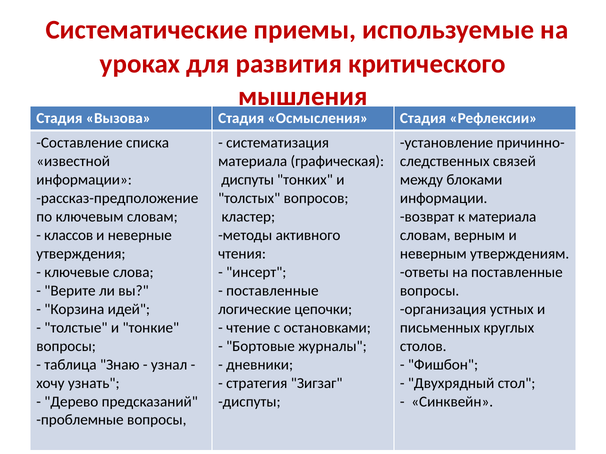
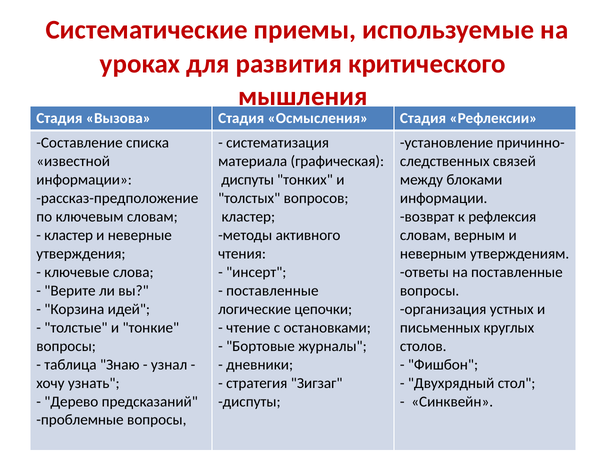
к материала: материала -> рефлексия
классов at (69, 236): классов -> кластер
